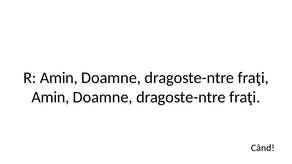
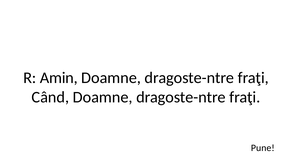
Amin at (50, 97): Amin -> Când
Când: Când -> Pune
